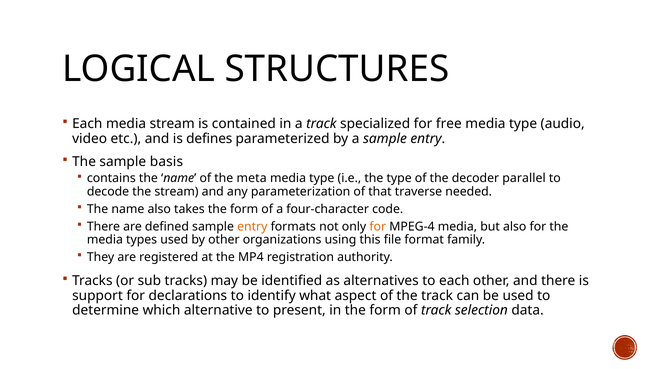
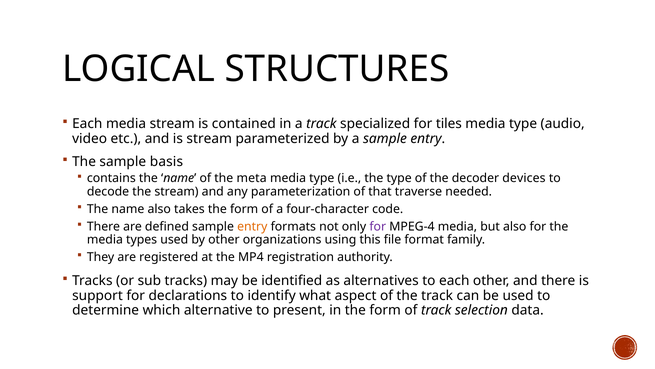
free: free -> tiles
is defines: defines -> stream
parallel: parallel -> devices
for at (378, 226) colour: orange -> purple
